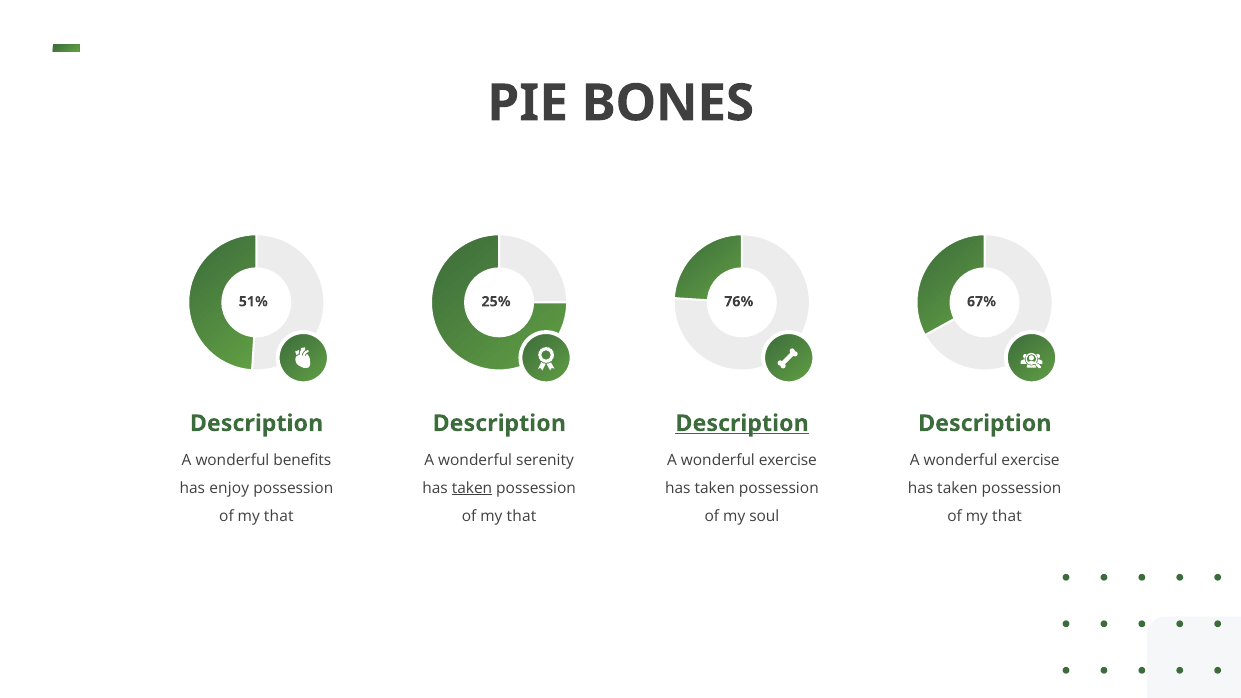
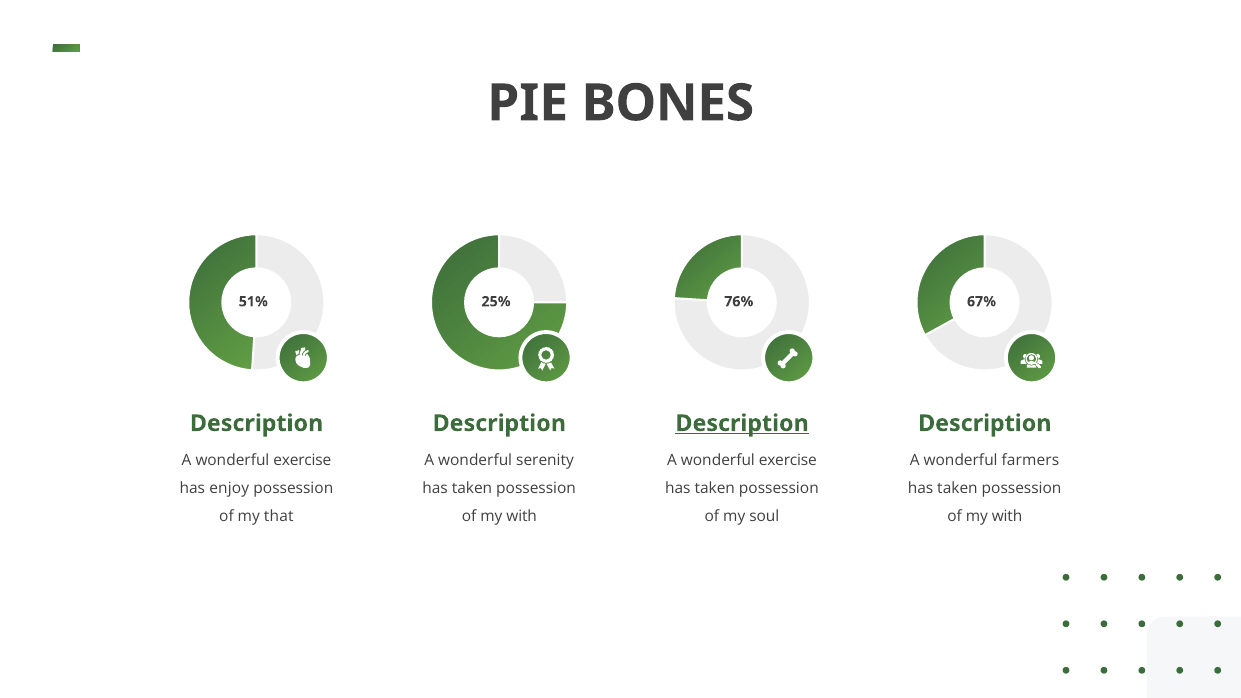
benefits at (302, 460): benefits -> exercise
exercise at (1031, 460): exercise -> farmers
taken at (472, 488) underline: present -> none
that at (521, 516): that -> with
that at (1007, 516): that -> with
